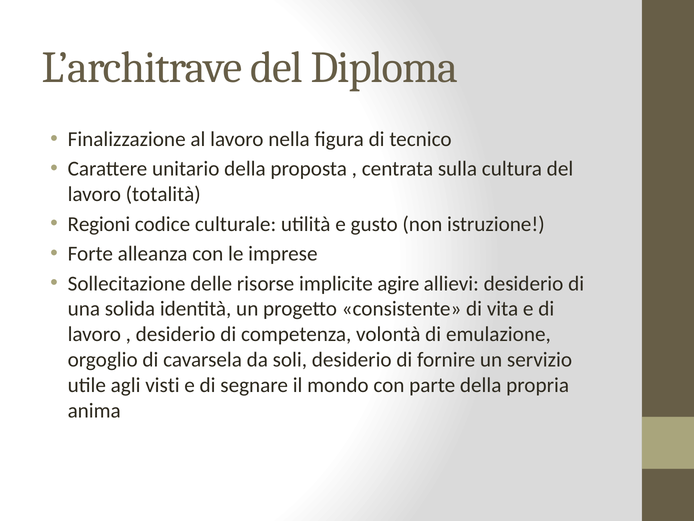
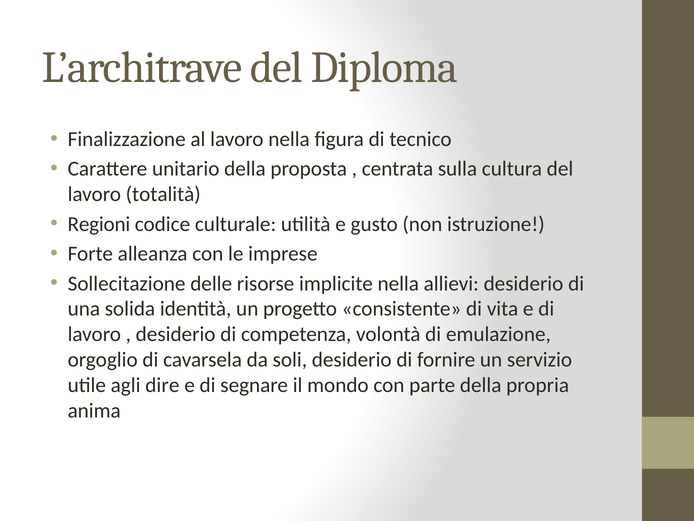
implicite agire: agire -> nella
visti: visti -> dire
